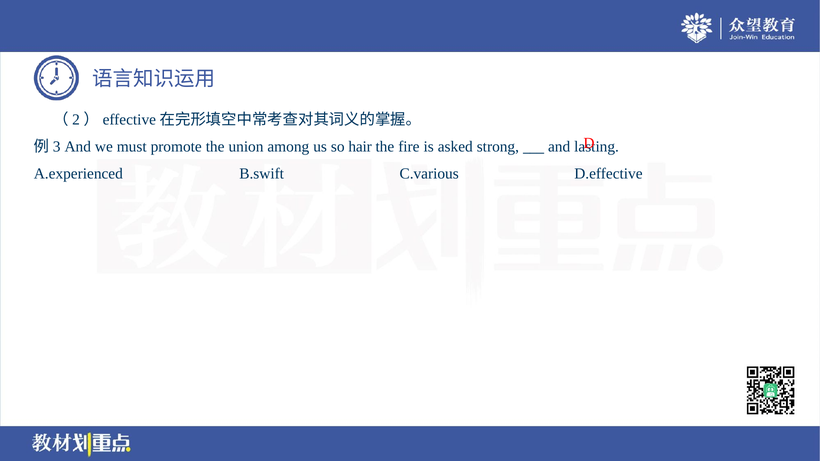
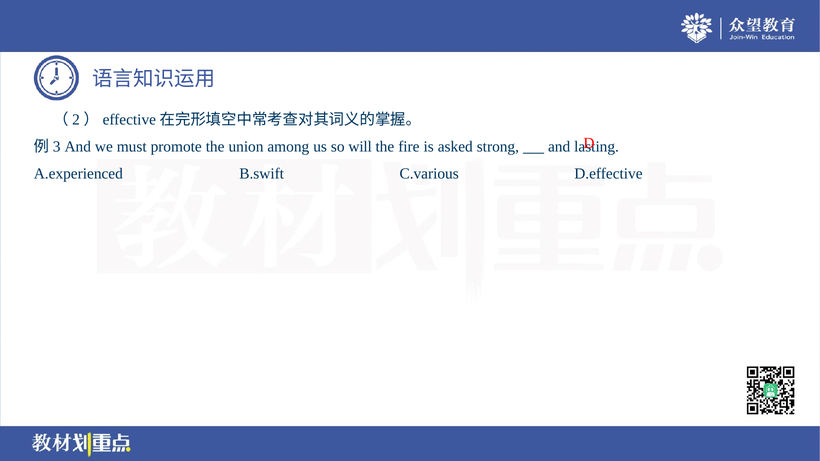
hair: hair -> will
